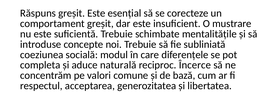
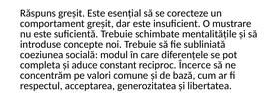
naturală: naturală -> constant
